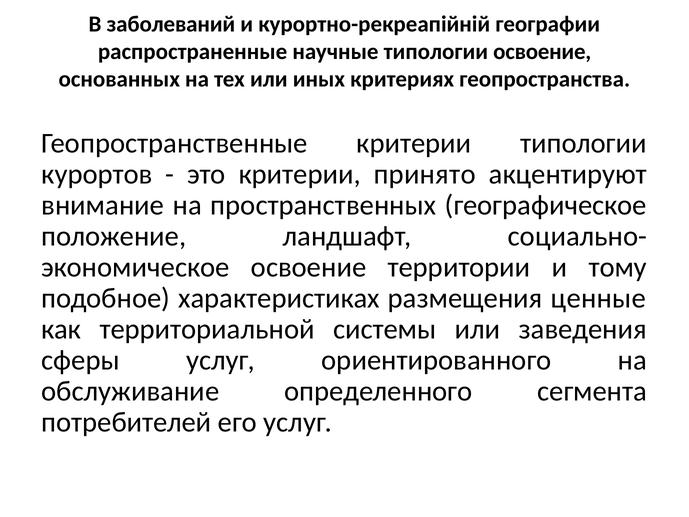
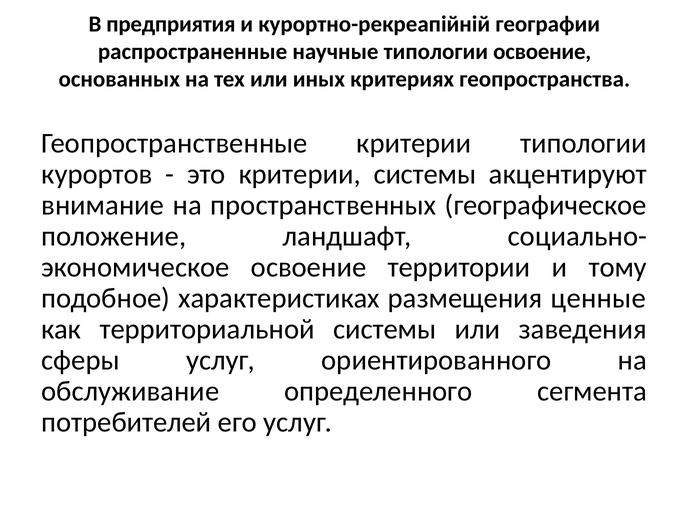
заболеваний: заболеваний -> предприятия
критерии принято: принято -> системы
